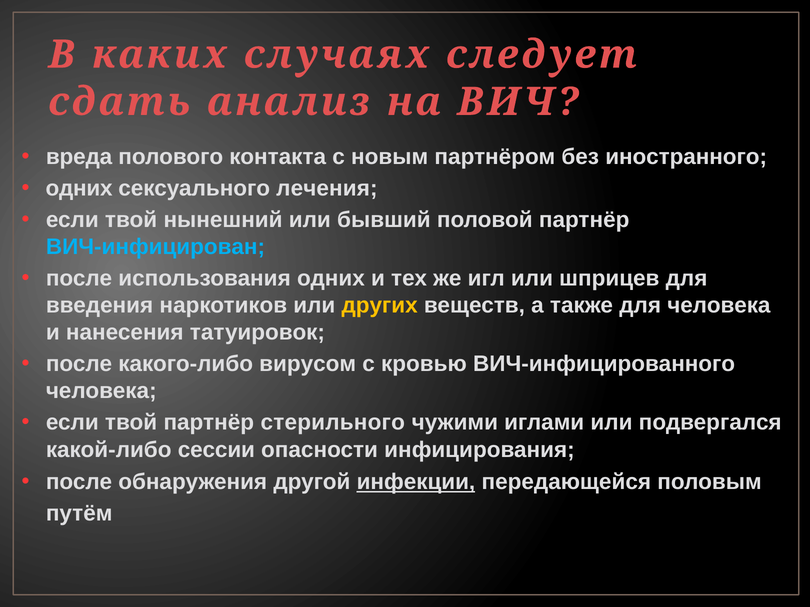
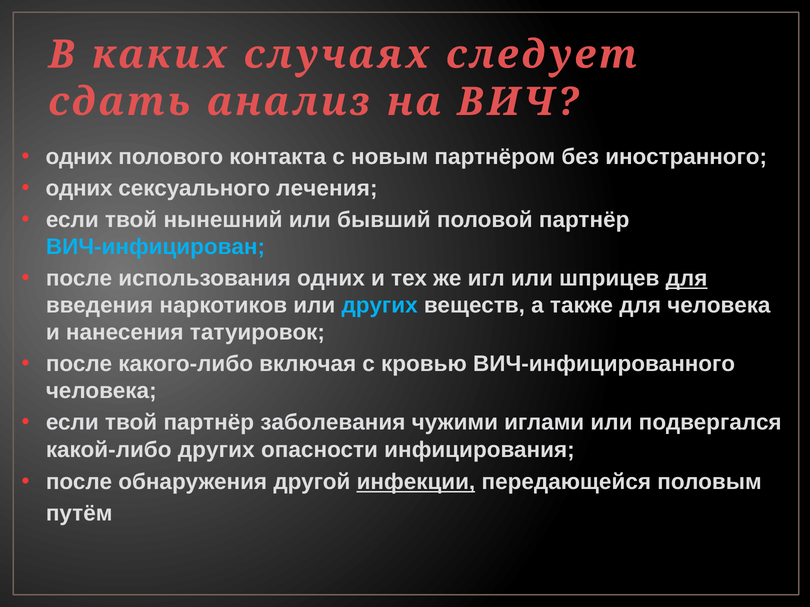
вреда at (79, 157): вреда -> одних
для at (687, 279) underline: none -> present
других at (380, 306) colour: yellow -> light blue
вирусом: вирусом -> включая
стерильного: стерильного -> заболевания
какой-либо сессии: сессии -> других
